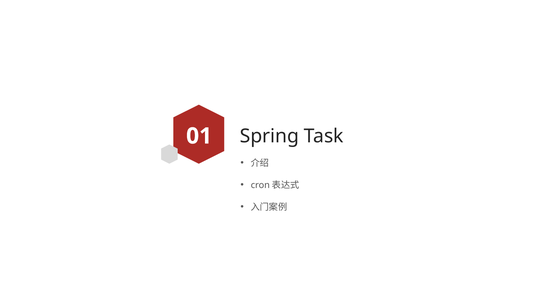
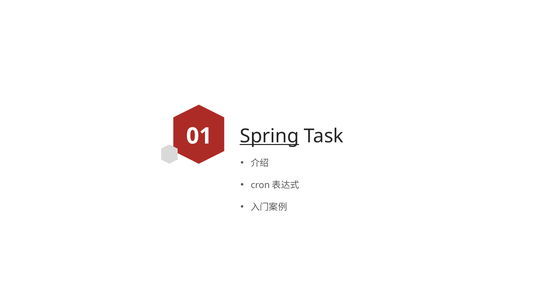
Spring underline: none -> present
